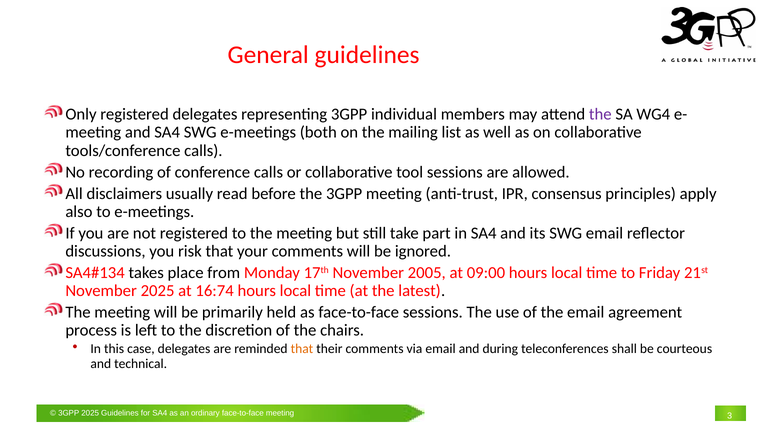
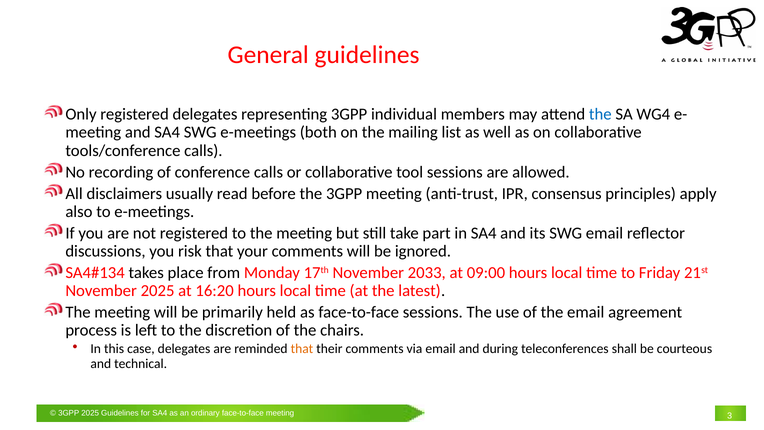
the at (600, 114) colour: purple -> blue
2005: 2005 -> 2033
16:74: 16:74 -> 16:20
